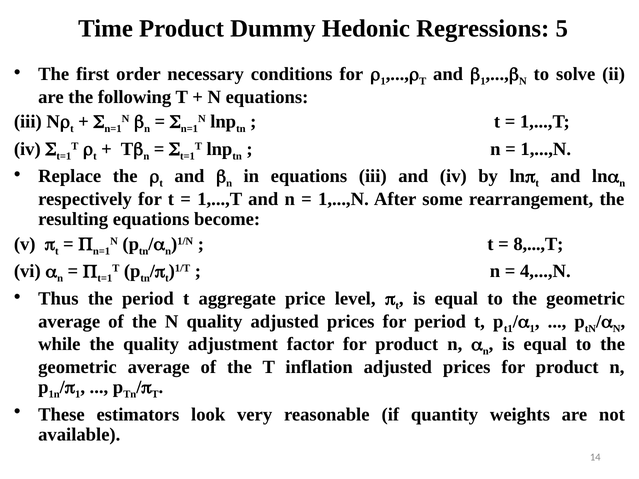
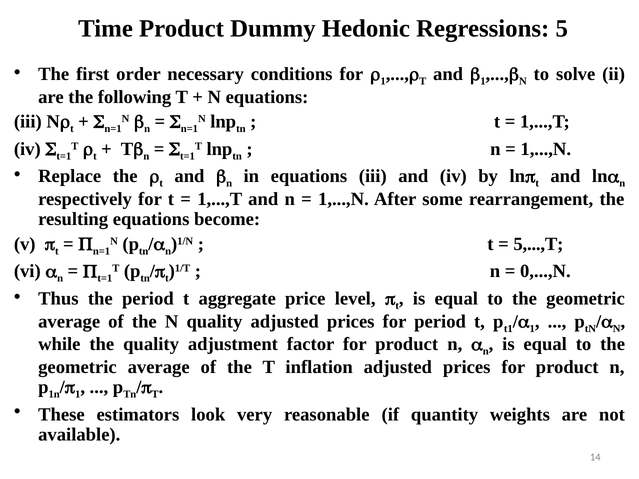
8,...,T: 8,...,T -> 5,...,T
4,...,N: 4,...,N -> 0,...,N
